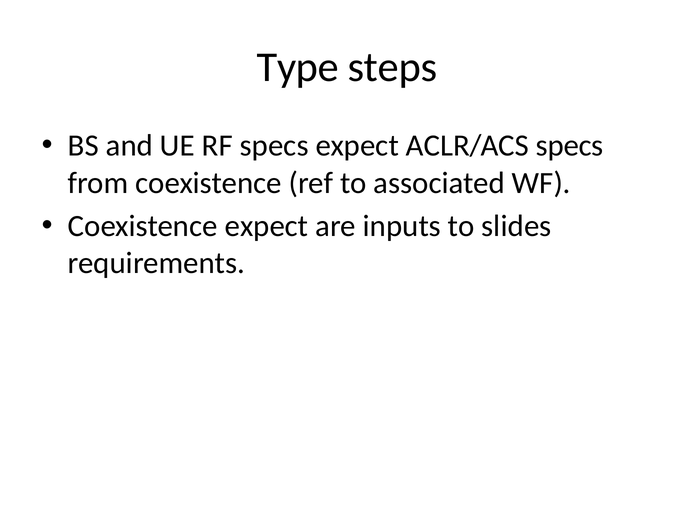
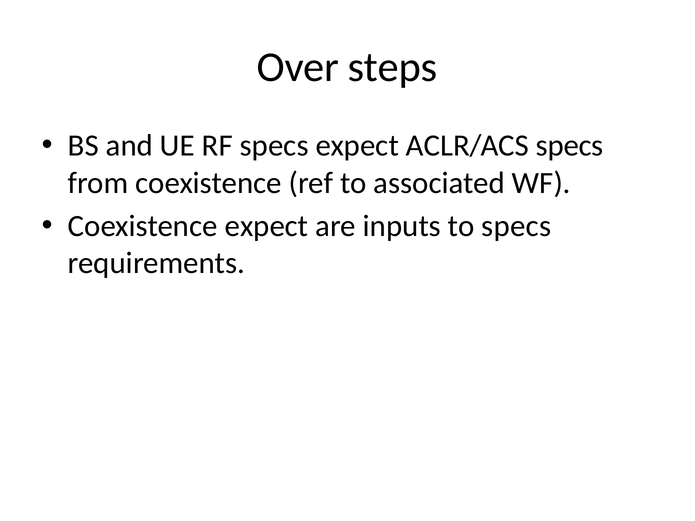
Type: Type -> Over
to slides: slides -> specs
